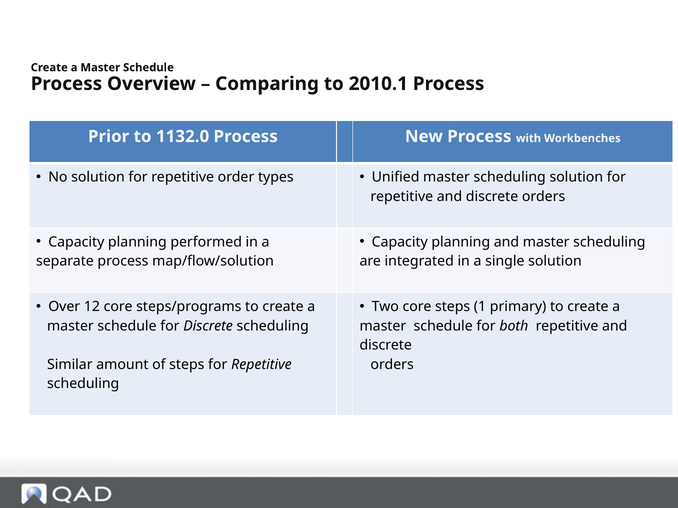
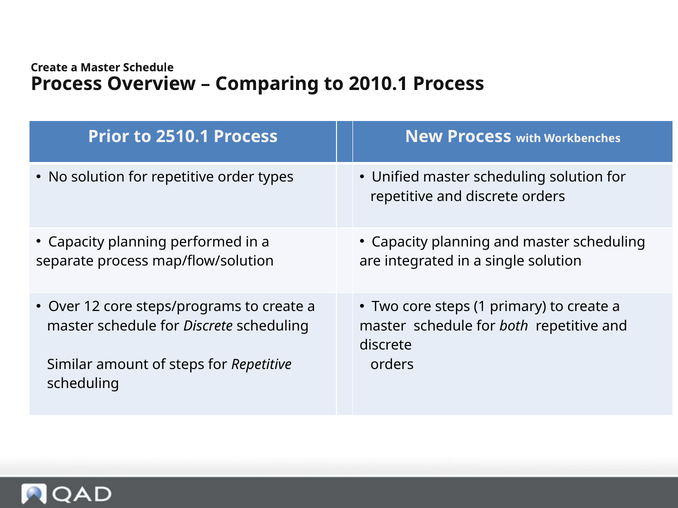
1132.0: 1132.0 -> 2510.1
